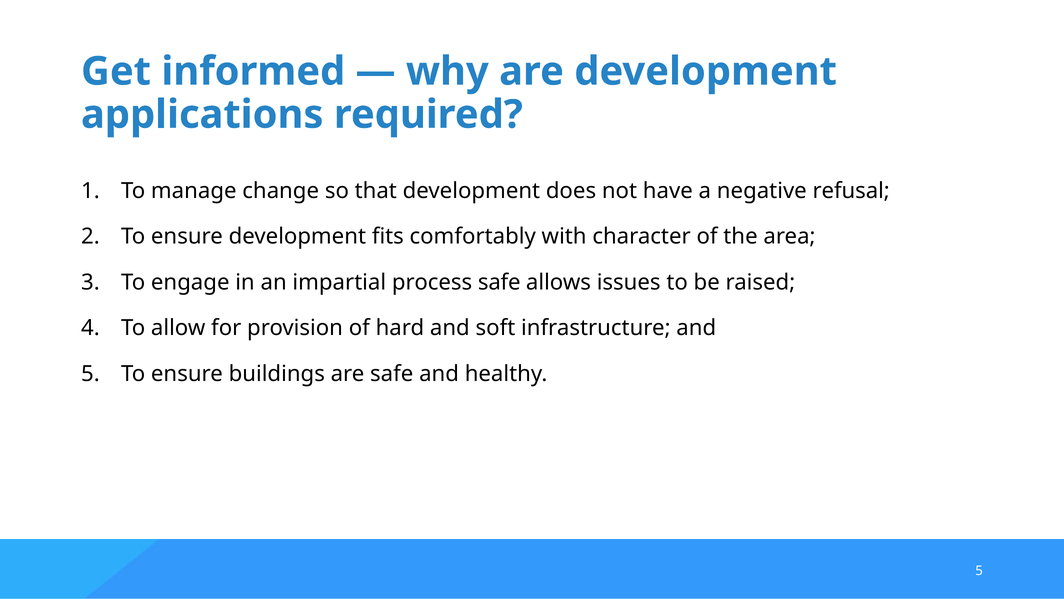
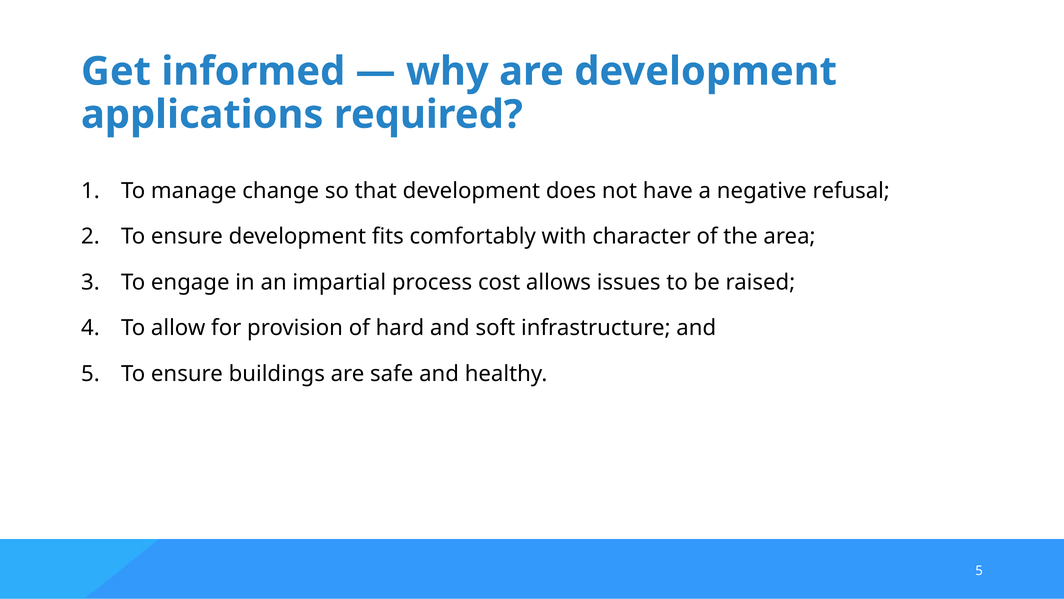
process safe: safe -> cost
